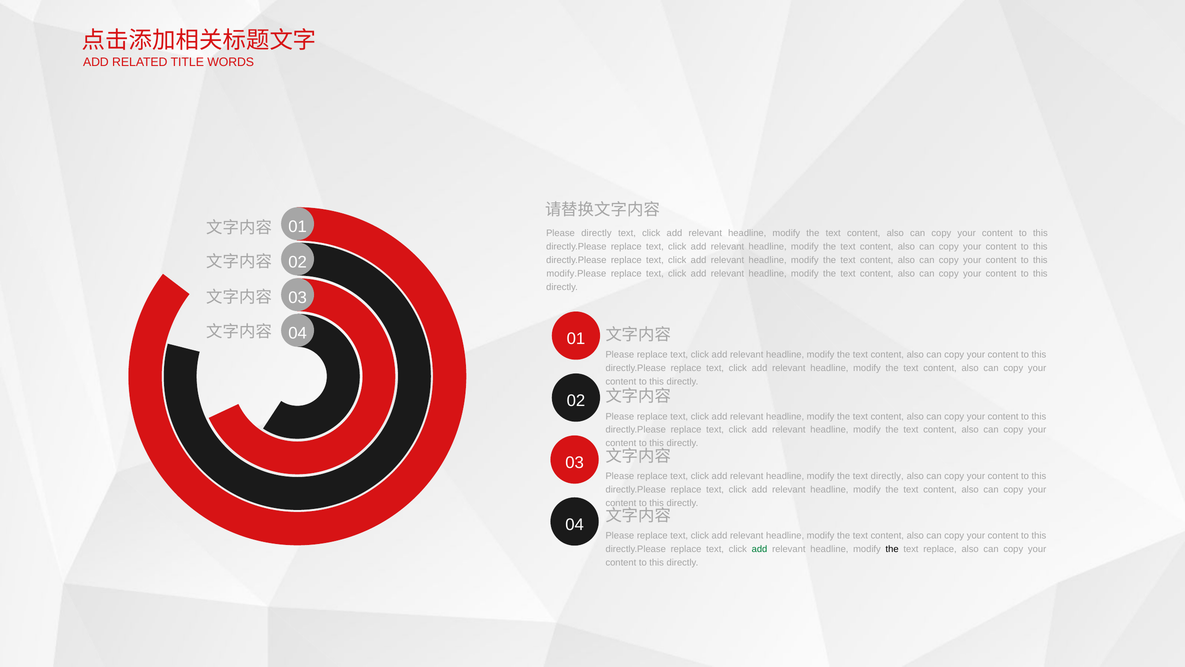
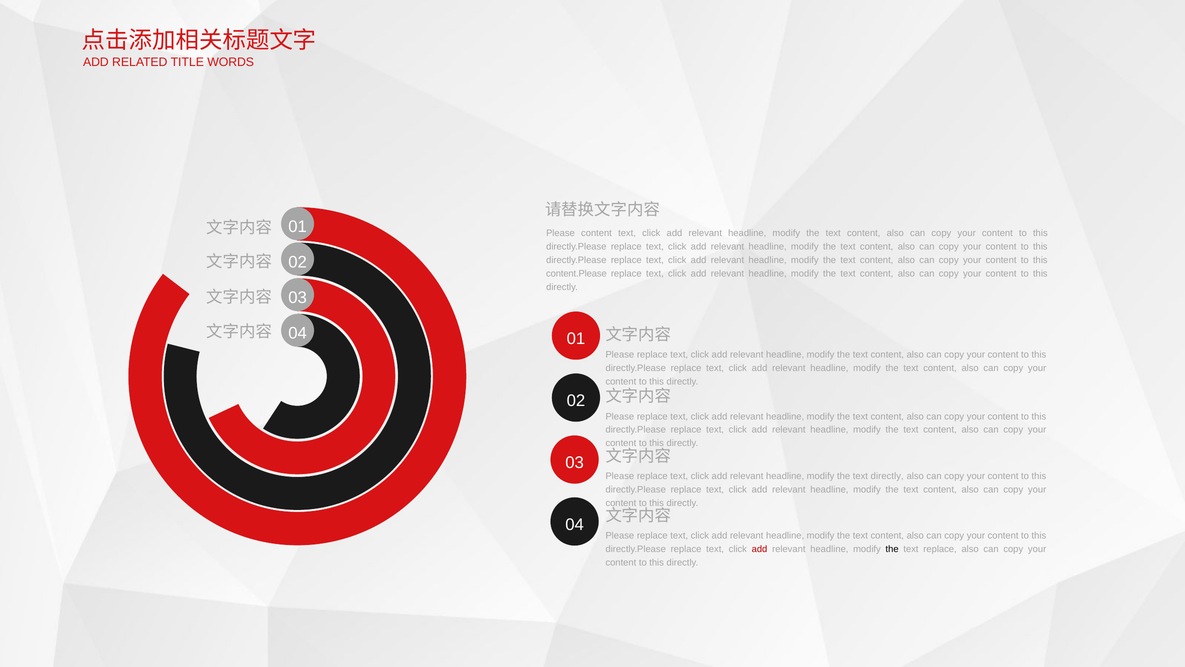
Please directly: directly -> content
modify.Please: modify.Please -> content.Please
add at (759, 549) colour: green -> red
